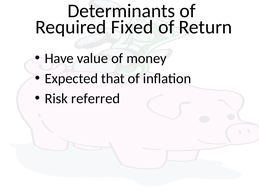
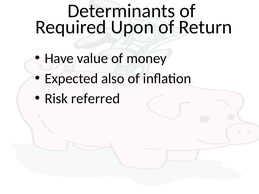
Fixed: Fixed -> Upon
that: that -> also
